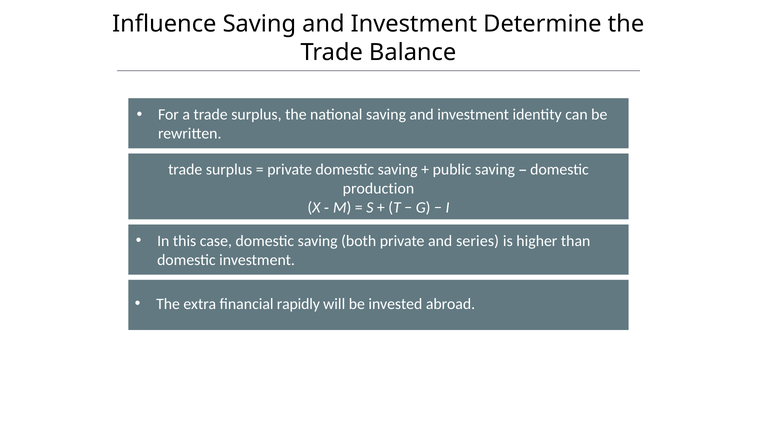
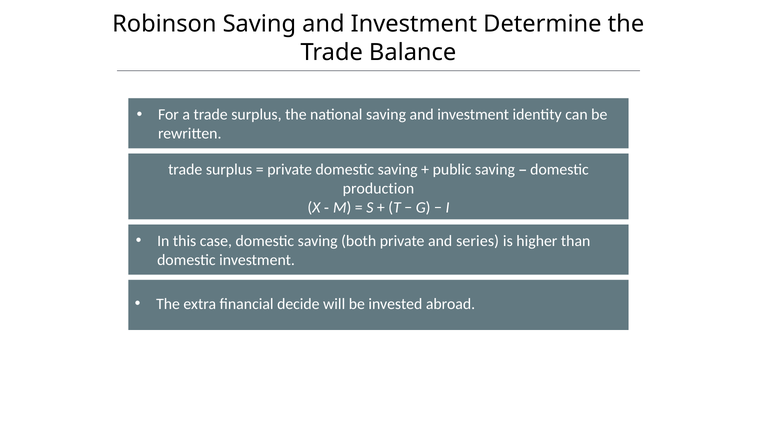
Influence: Influence -> Robinson
rapidly: rapidly -> decide
